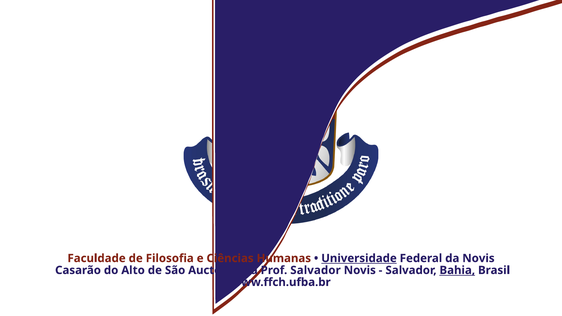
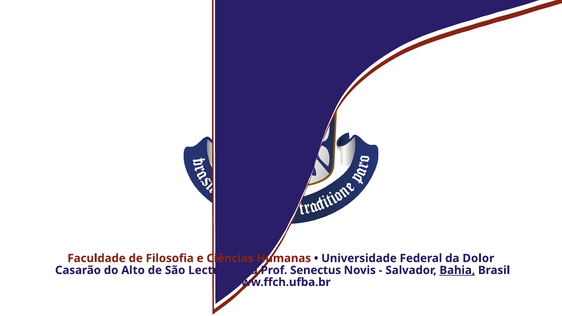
Universidade underline: present -> none
da Novis: Novis -> Dolor
Auctor: Auctor -> Lectus
Prof Salvador: Salvador -> Senectus
